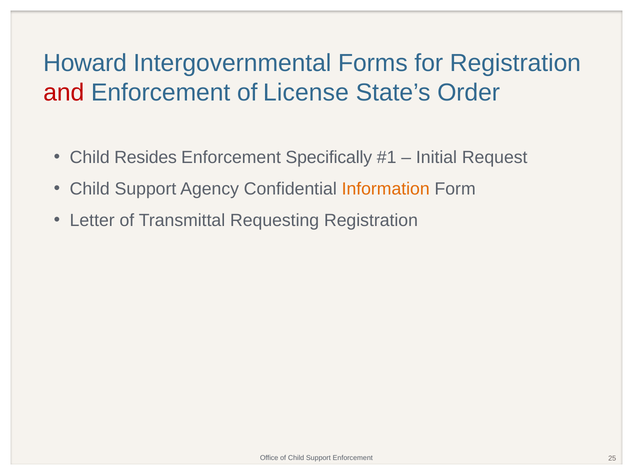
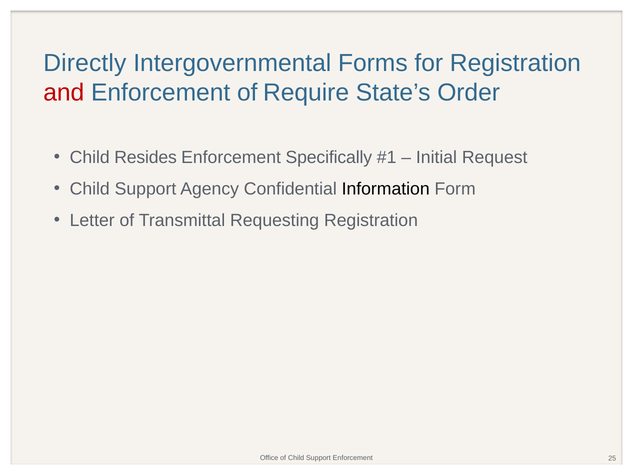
Howard: Howard -> Directly
License: License -> Require
Information colour: orange -> black
